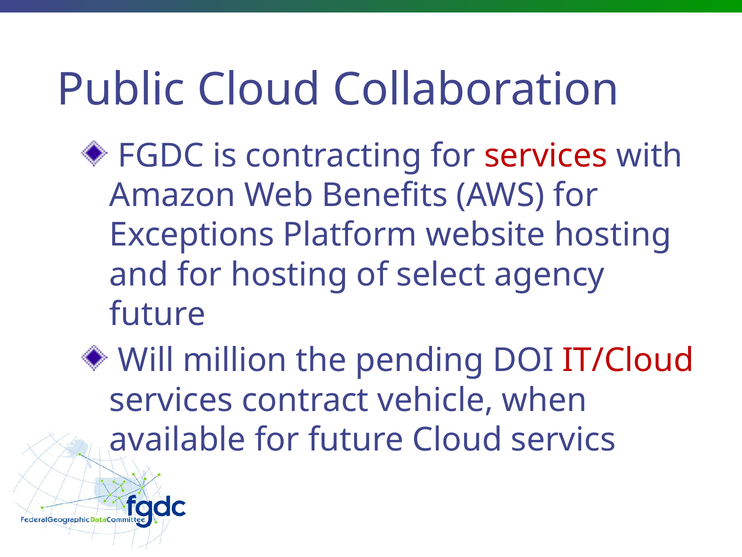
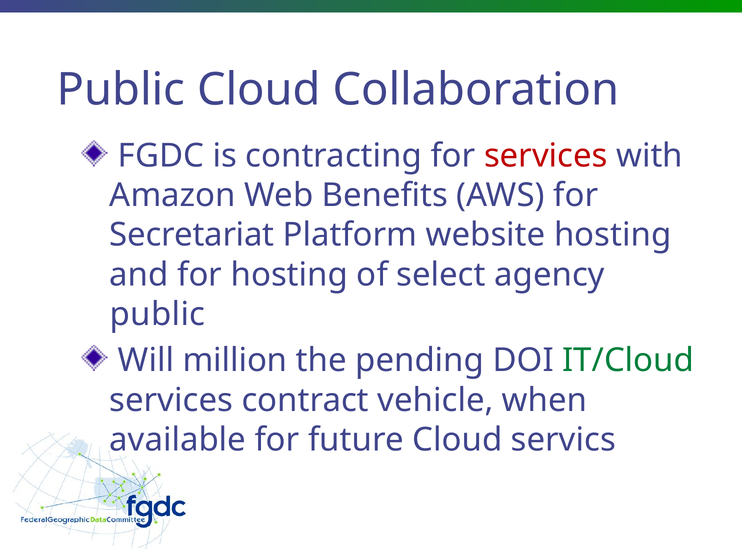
Exceptions: Exceptions -> Secretariat
future at (158, 314): future -> public
IT/Cloud colour: red -> green
